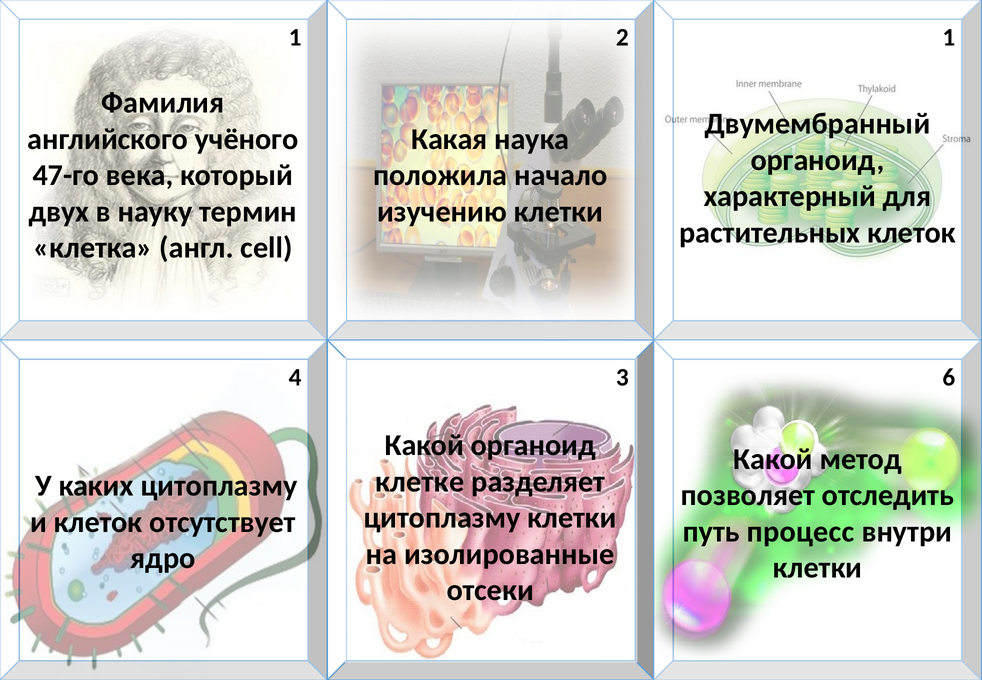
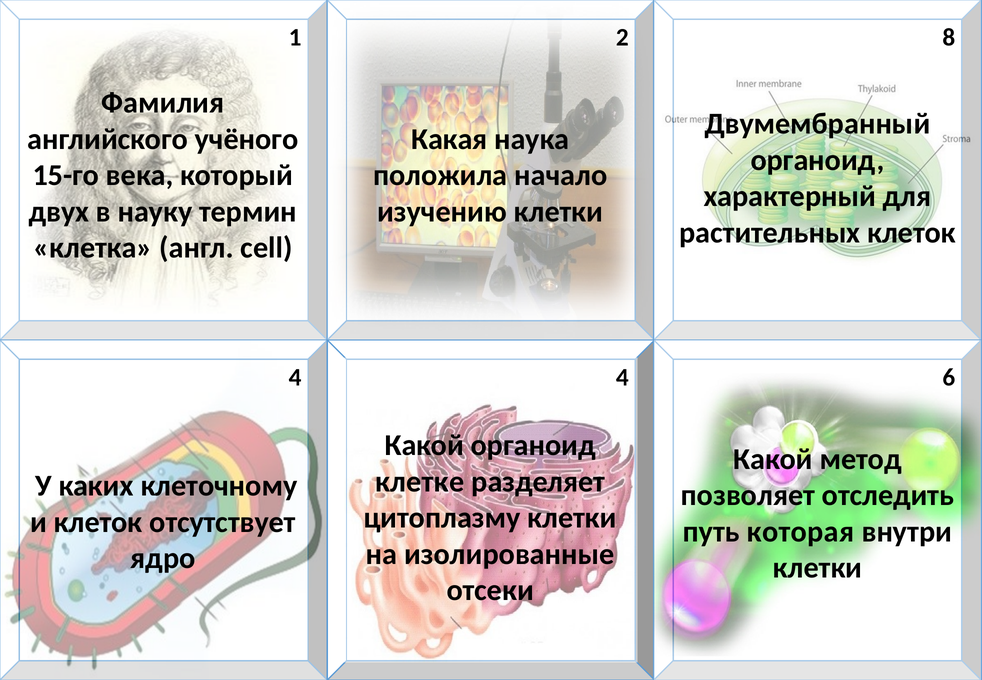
2 1: 1 -> 8
47-го: 47-го -> 15-го
4 3: 3 -> 4
каких цитоплазму: цитоплазму -> клеточному
процесс: процесс -> которая
